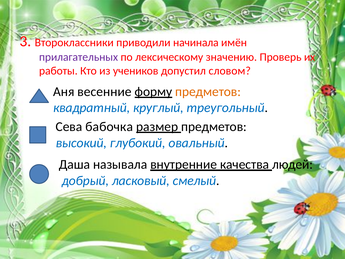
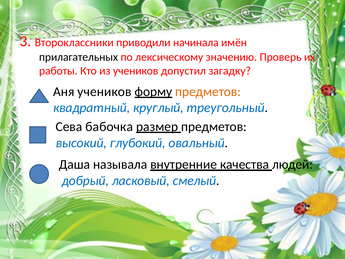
прилагательных colour: purple -> black
словом: словом -> загадку
Аня весенние: весенние -> учеников
